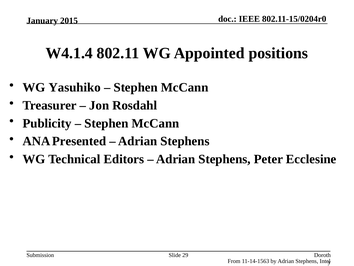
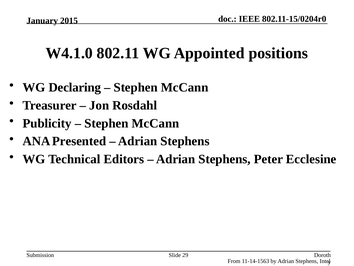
W4.1.4: W4.1.4 -> W4.1.0
Yasuhiko: Yasuhiko -> Declaring
